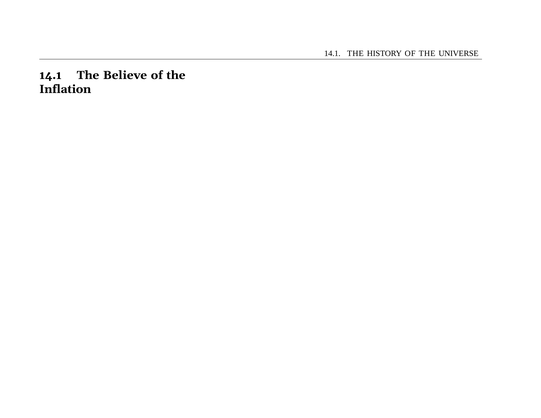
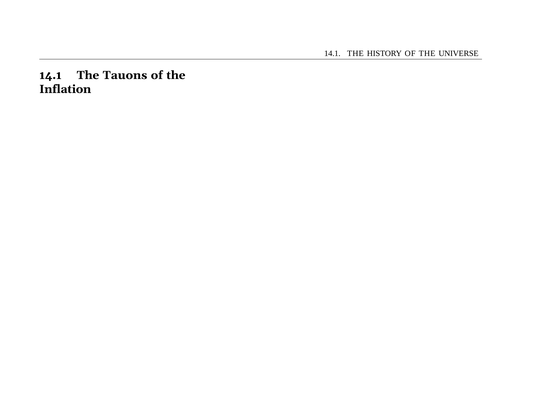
Believe: Believe -> Tauons
